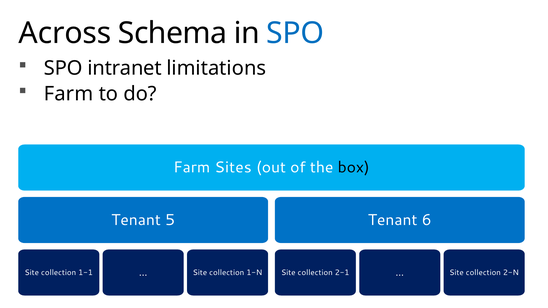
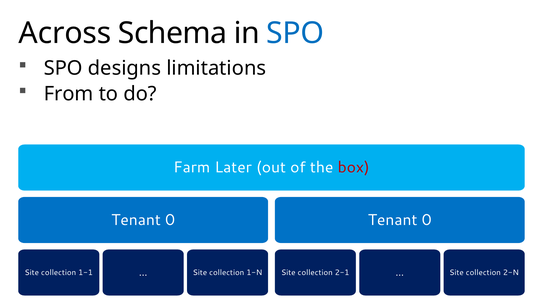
intranet: intranet -> designs
Farm at (68, 94): Farm -> From
Sites: Sites -> Later
box colour: black -> red
5 at (170, 220): 5 -> 0
6 at (427, 220): 6 -> 0
